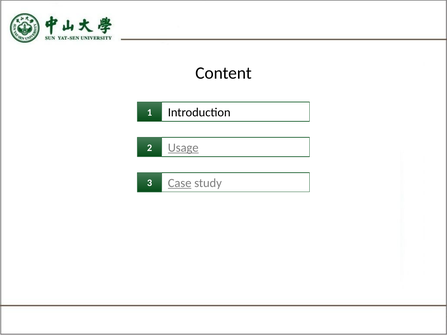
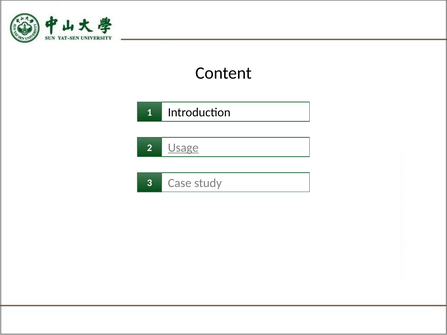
Case underline: present -> none
